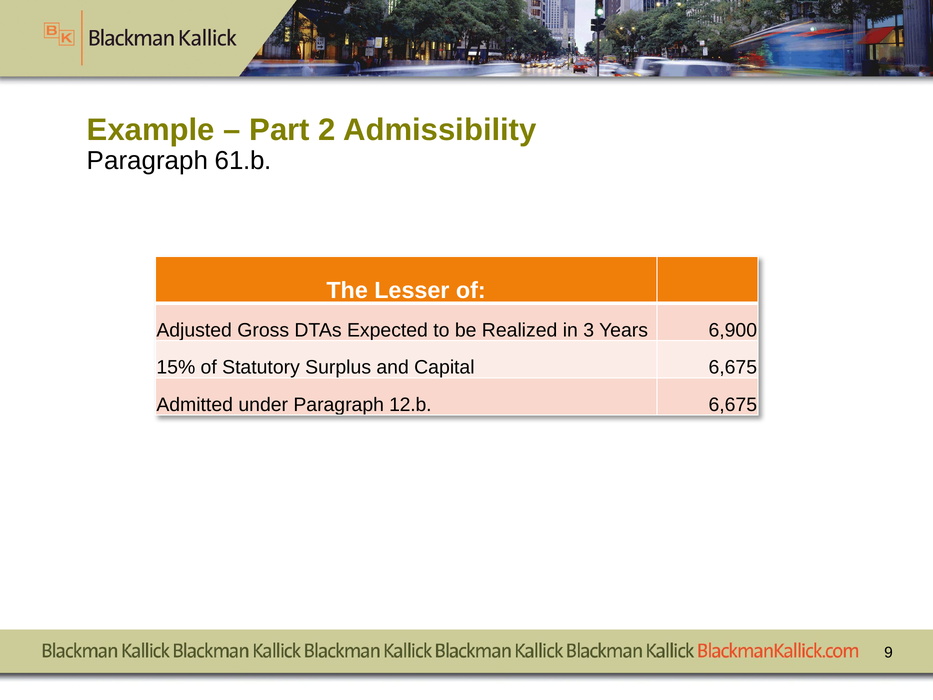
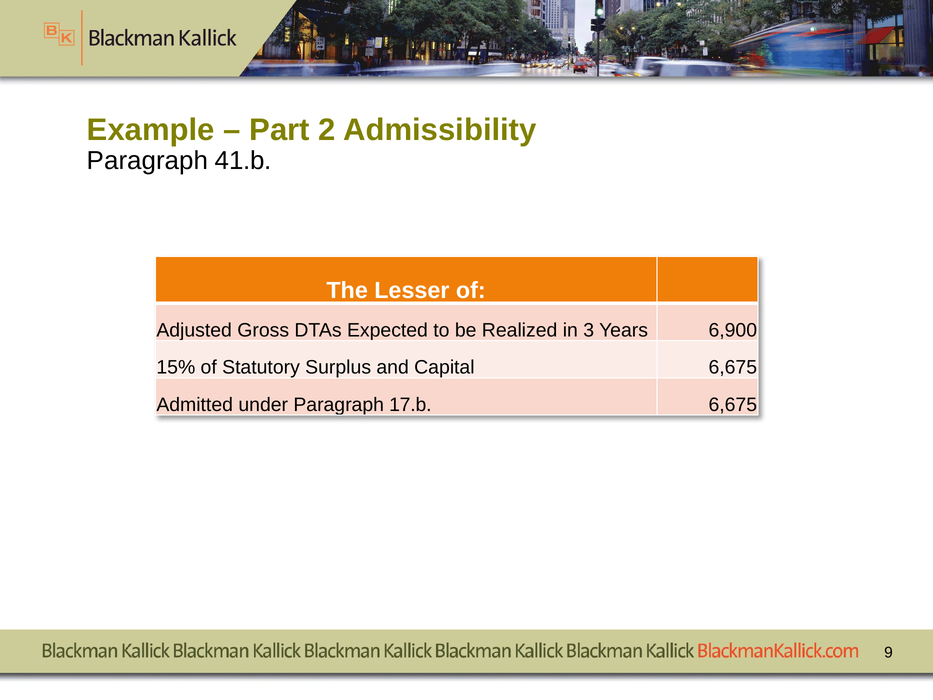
61.b: 61.b -> 41.b
12.b: 12.b -> 17.b
